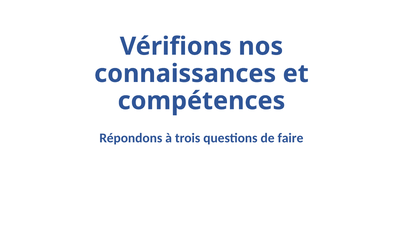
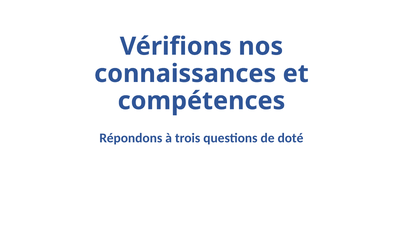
faire: faire -> doté
